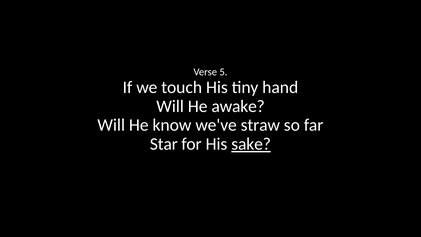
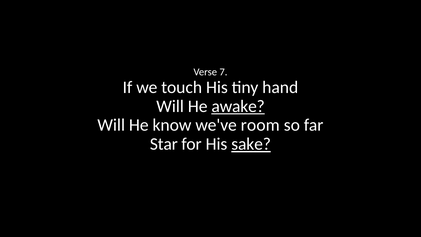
5: 5 -> 7
awake underline: none -> present
straw: straw -> room
